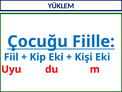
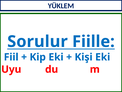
Çocuğu: Çocuğu -> Sorulur
